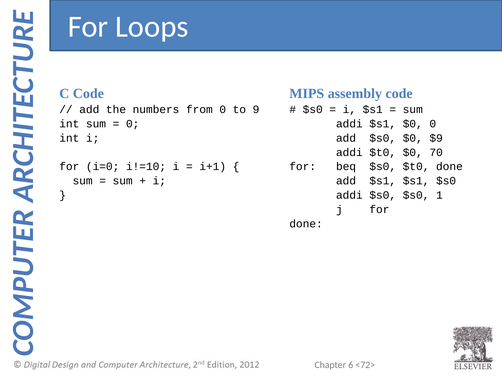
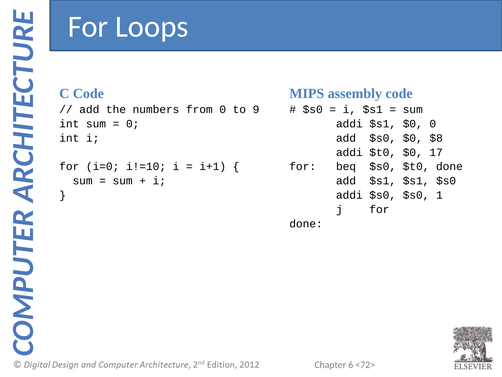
$9: $9 -> $8
70: 70 -> 17
